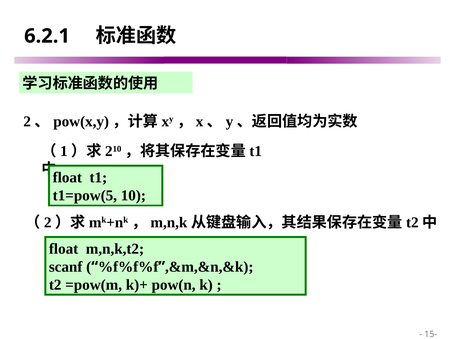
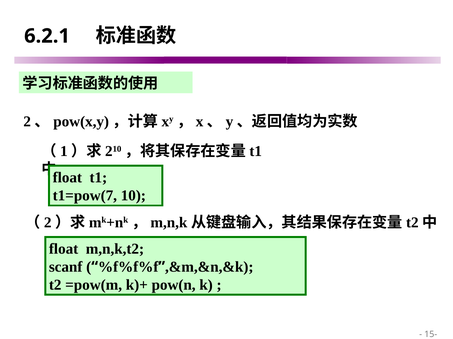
t1=pow(5: t1=pow(5 -> t1=pow(7
